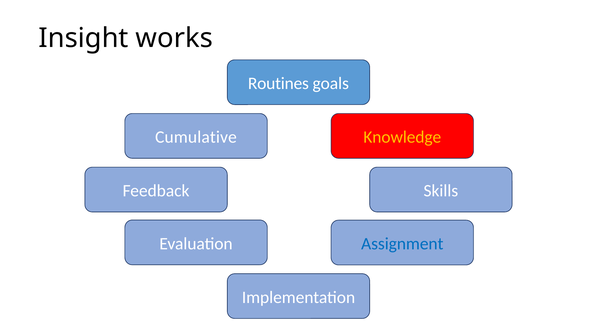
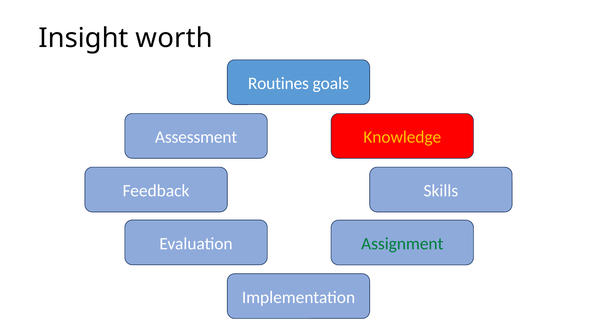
works: works -> worth
Cumulative: Cumulative -> Assessment
Assignment colour: blue -> green
